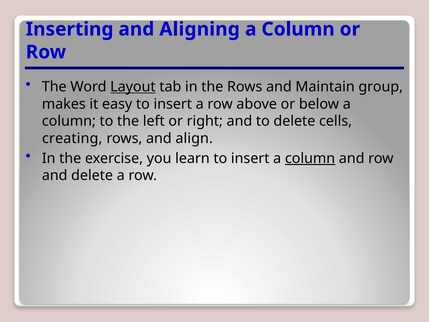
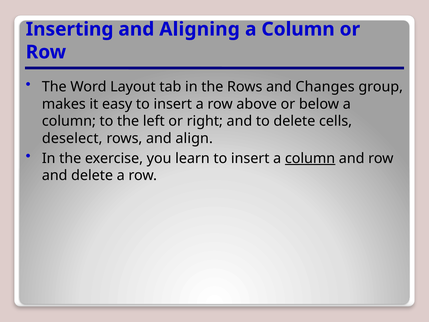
Layout underline: present -> none
Maintain: Maintain -> Changes
creating: creating -> deselect
